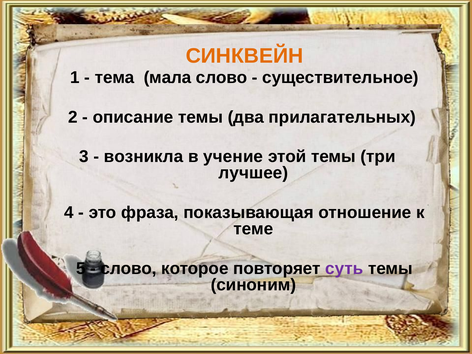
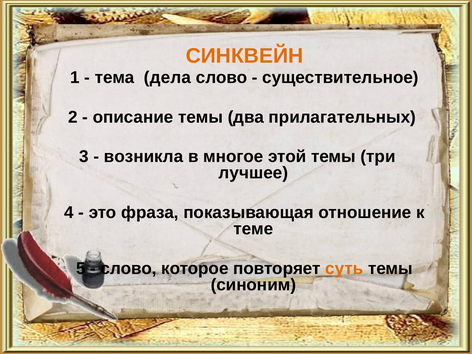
мала: мала -> дела
учение: учение -> многое
суть colour: purple -> orange
